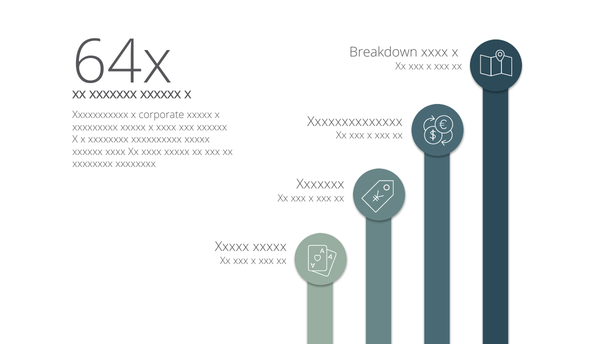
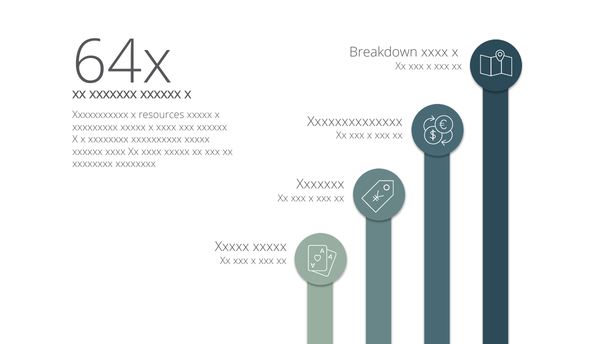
corporate: corporate -> resources
